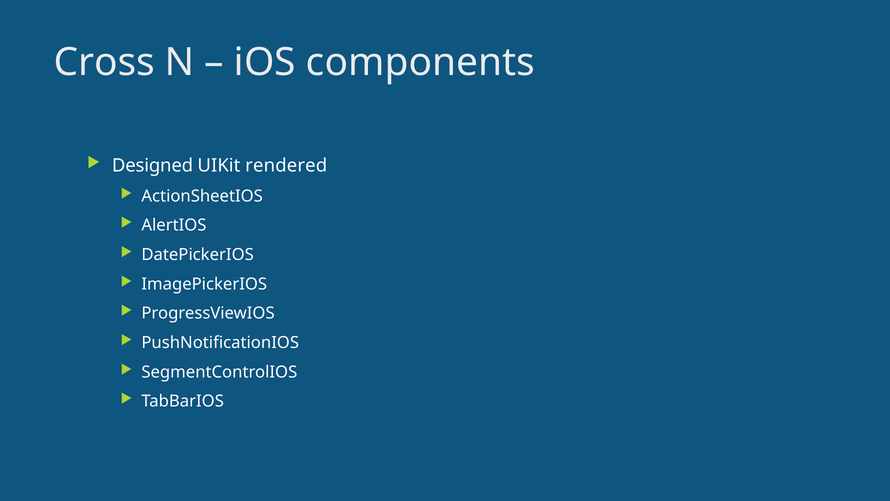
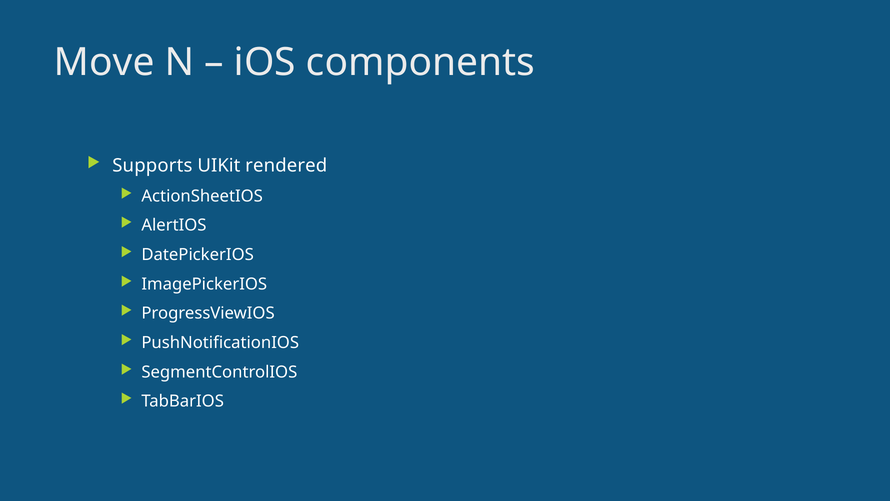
Cross: Cross -> Move
Designed: Designed -> Supports
